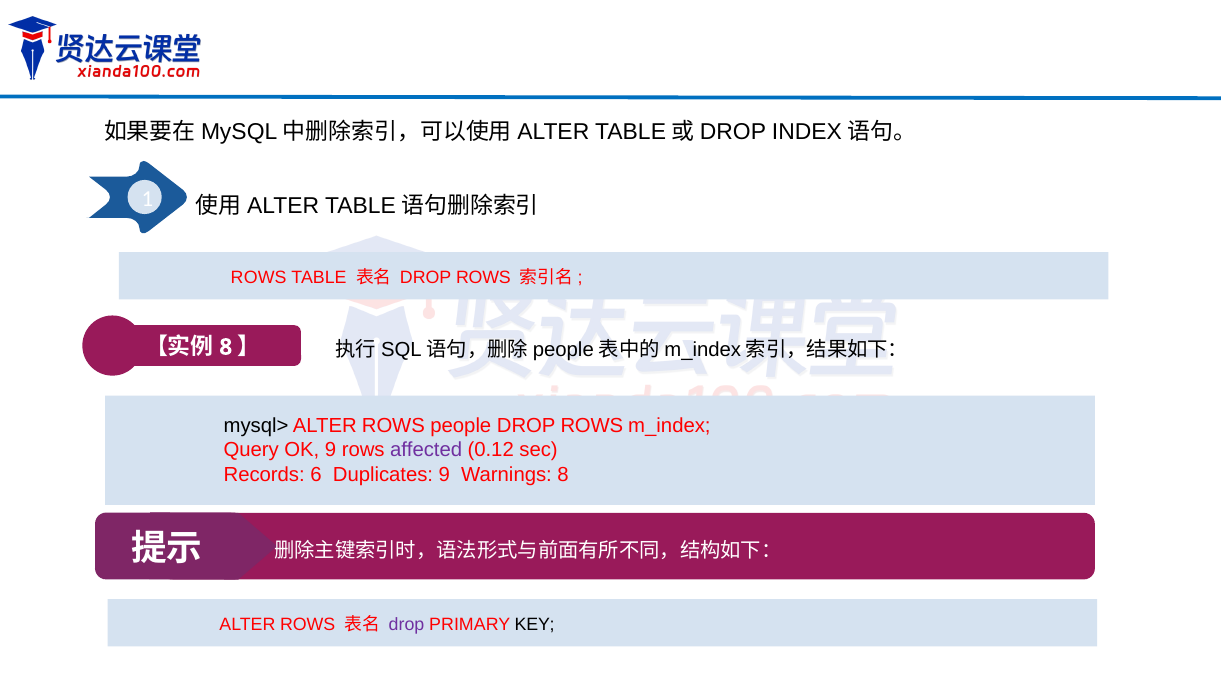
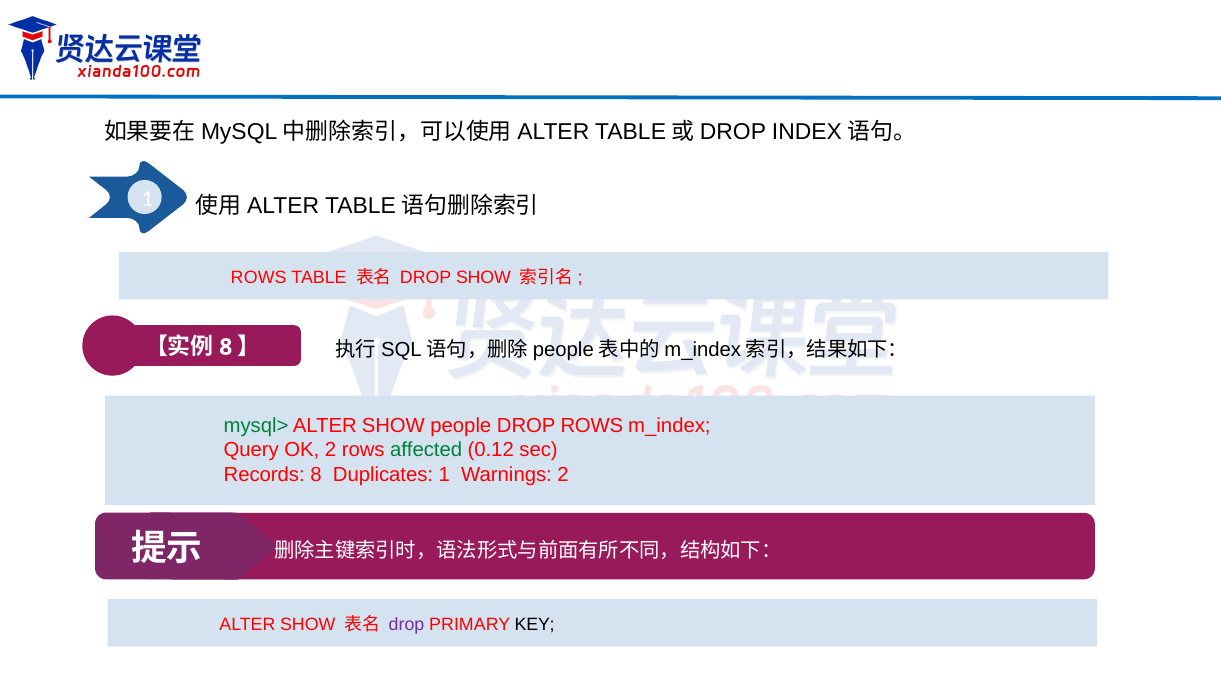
ROWS at (483, 278): ROWS -> SHOW
mysql> colour: black -> green
ROWS at (393, 426): ROWS -> SHOW
OK 9: 9 -> 2
affected colour: purple -> green
Records 6: 6 -> 8
Duplicates 9: 9 -> 1
Warnings 8: 8 -> 2
ROWS at (308, 625): ROWS -> SHOW
